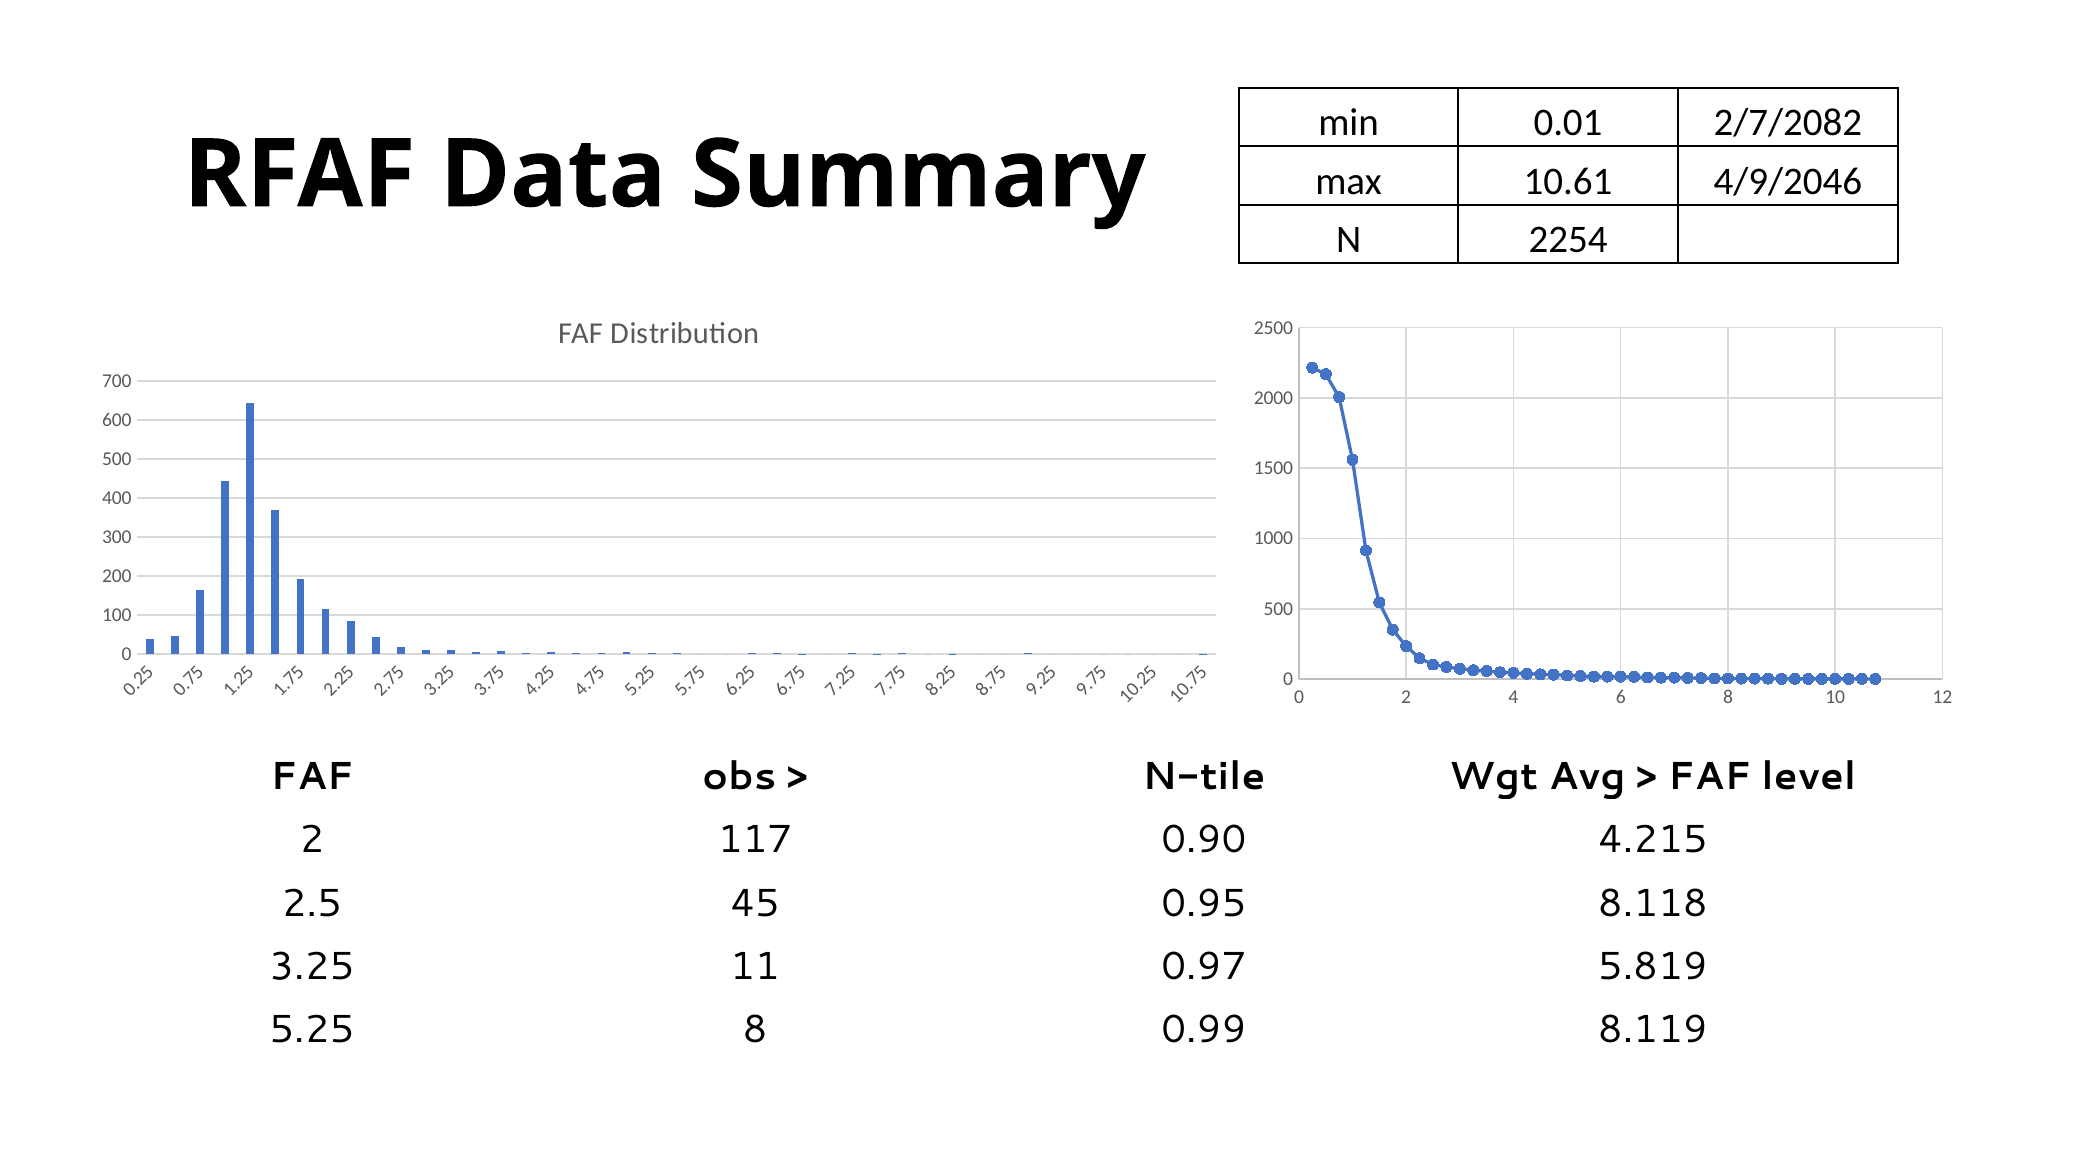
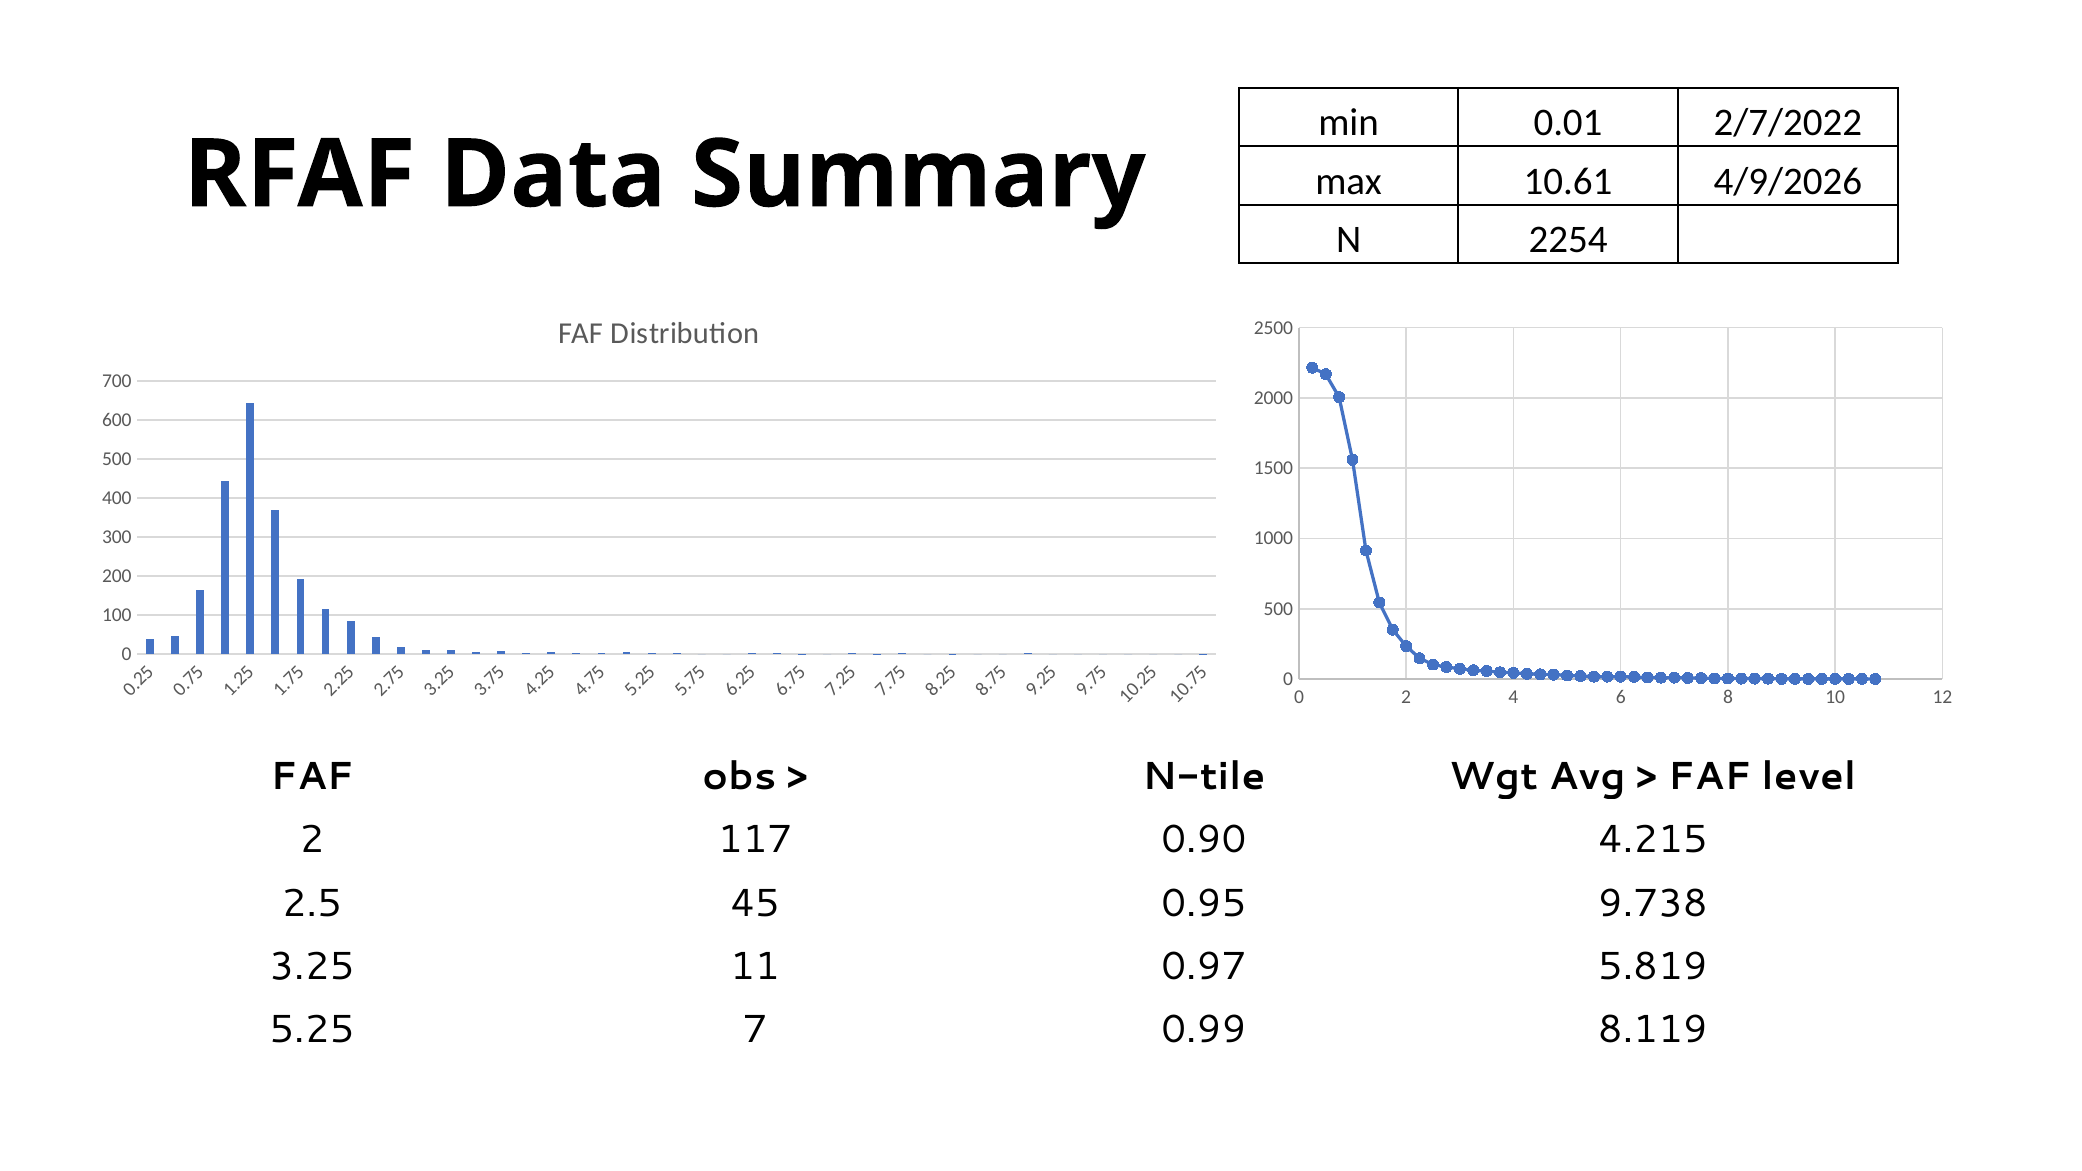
2/7/2082: 2/7/2082 -> 2/7/2022
4/9/2046: 4/9/2046 -> 4/9/2026
8.118: 8.118 -> 9.738
5.25 8: 8 -> 7
